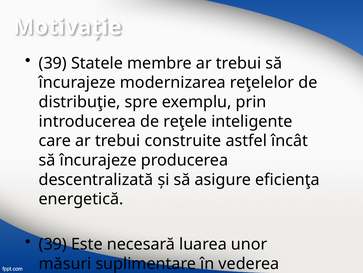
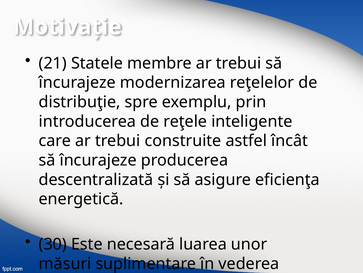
39 at (53, 63): 39 -> 21
39 at (53, 244): 39 -> 30
